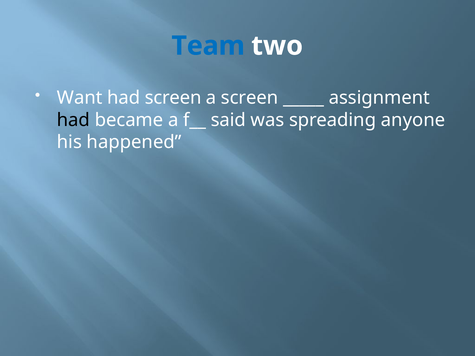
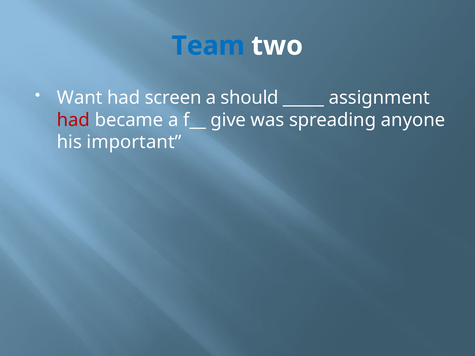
a screen: screen -> should
had at (73, 120) colour: black -> red
said: said -> give
happened: happened -> important
